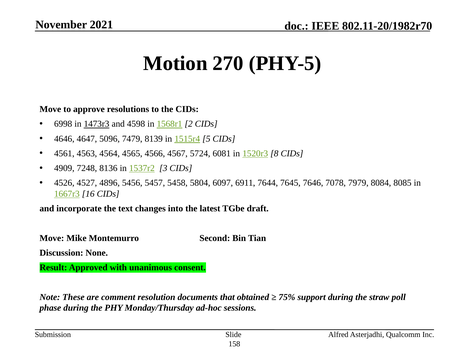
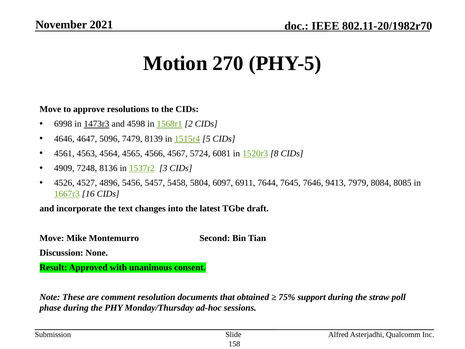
7078: 7078 -> 9413
